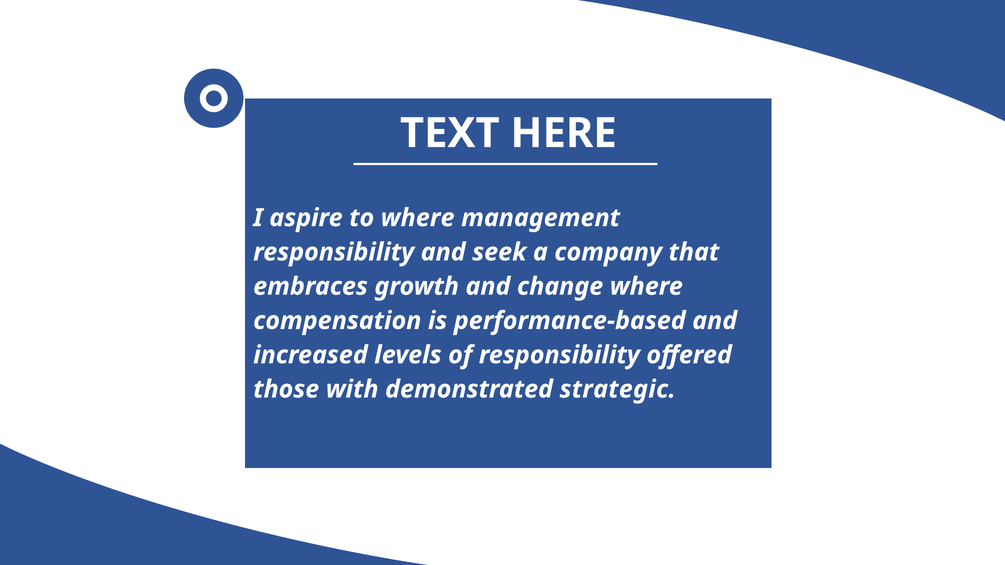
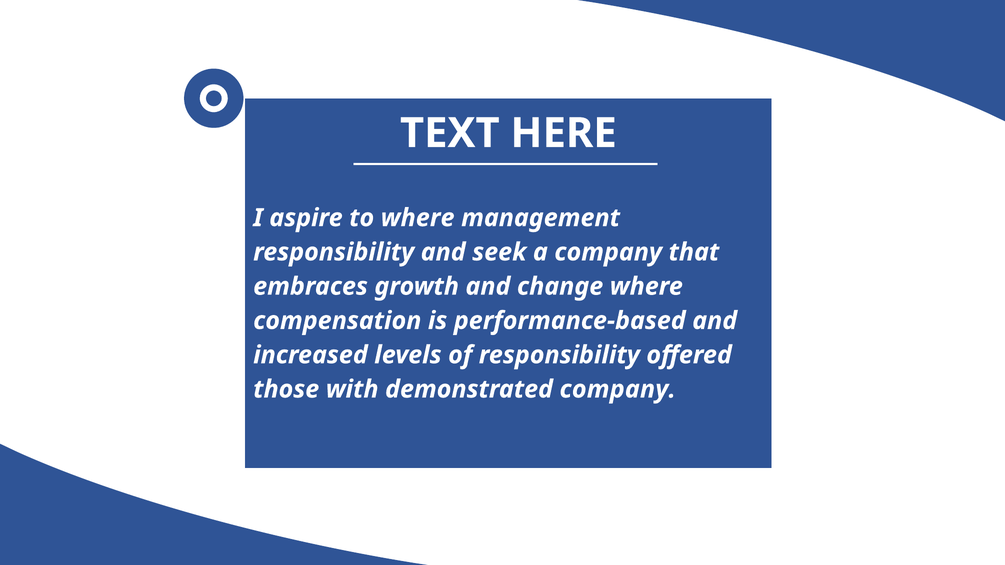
demonstrated strategic: strategic -> company
